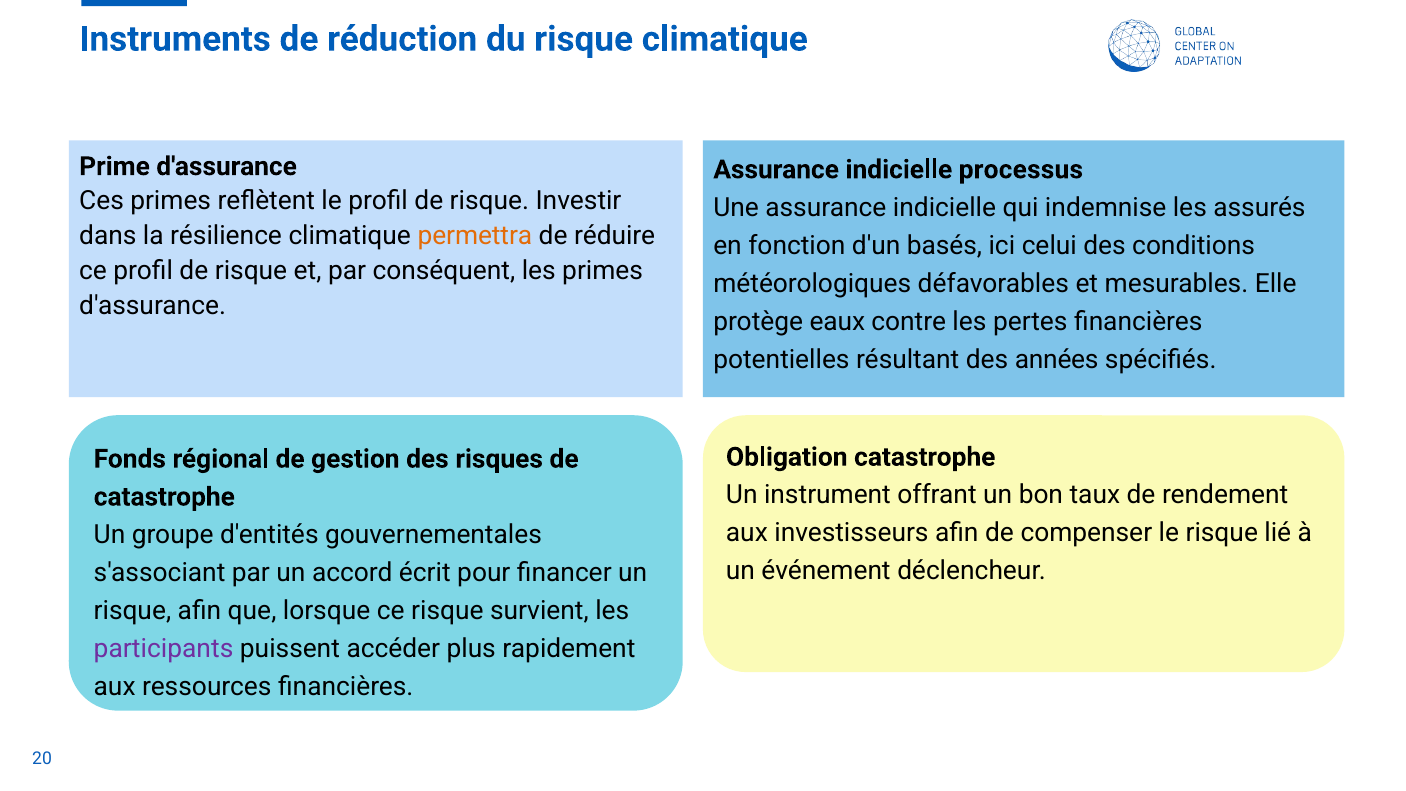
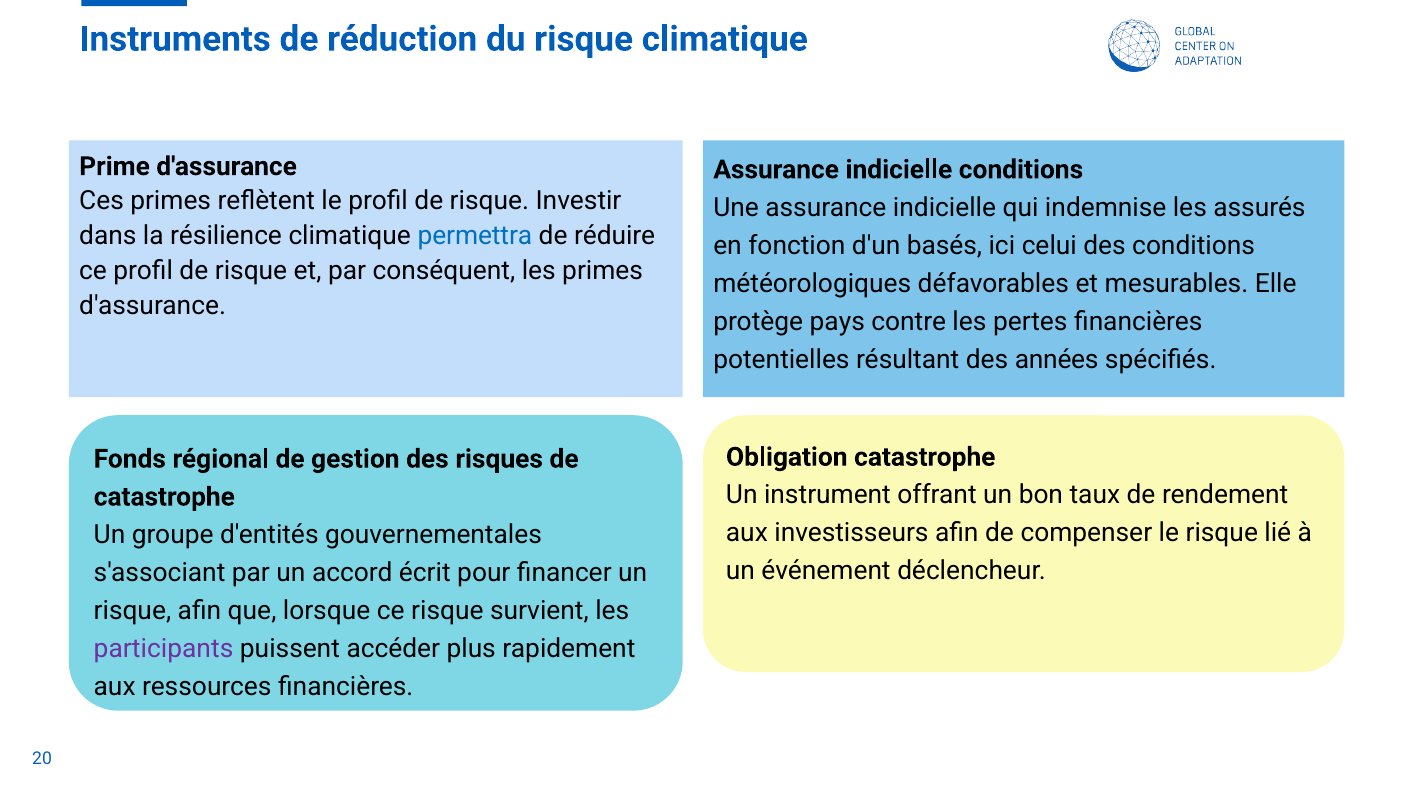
indicielle processus: processus -> conditions
permettra colour: orange -> blue
eaux: eaux -> pays
